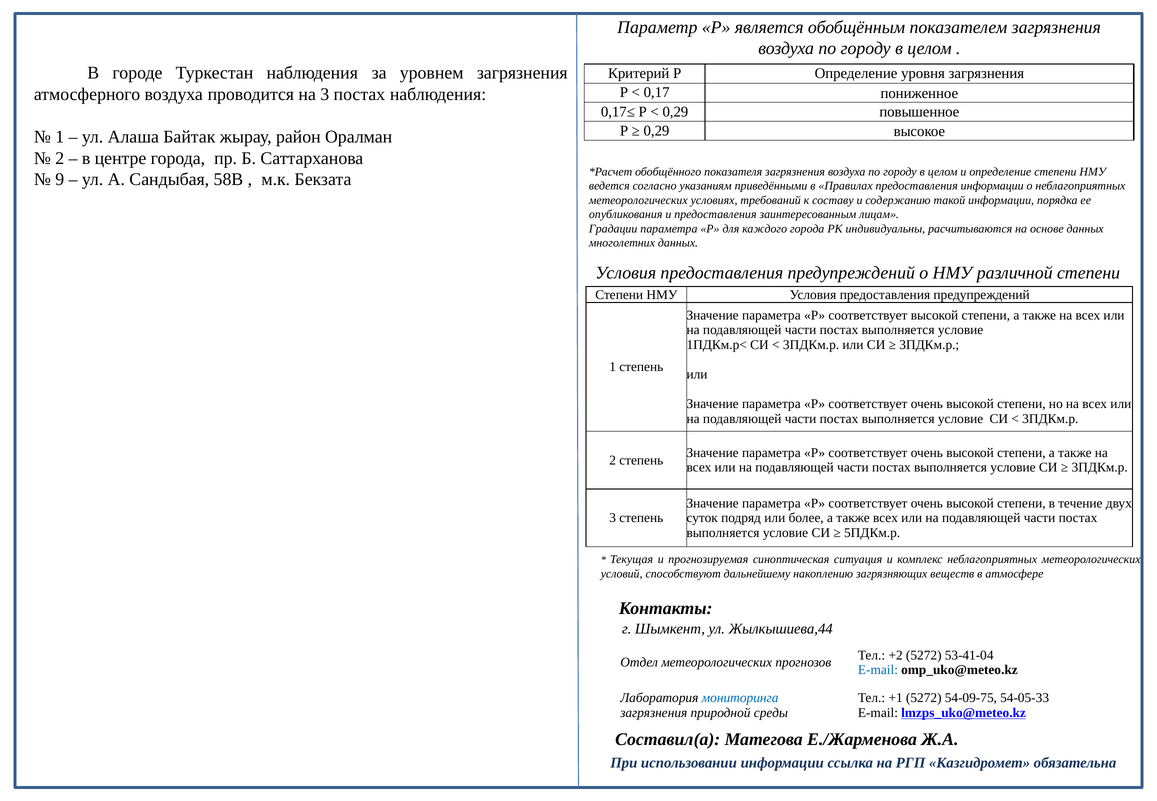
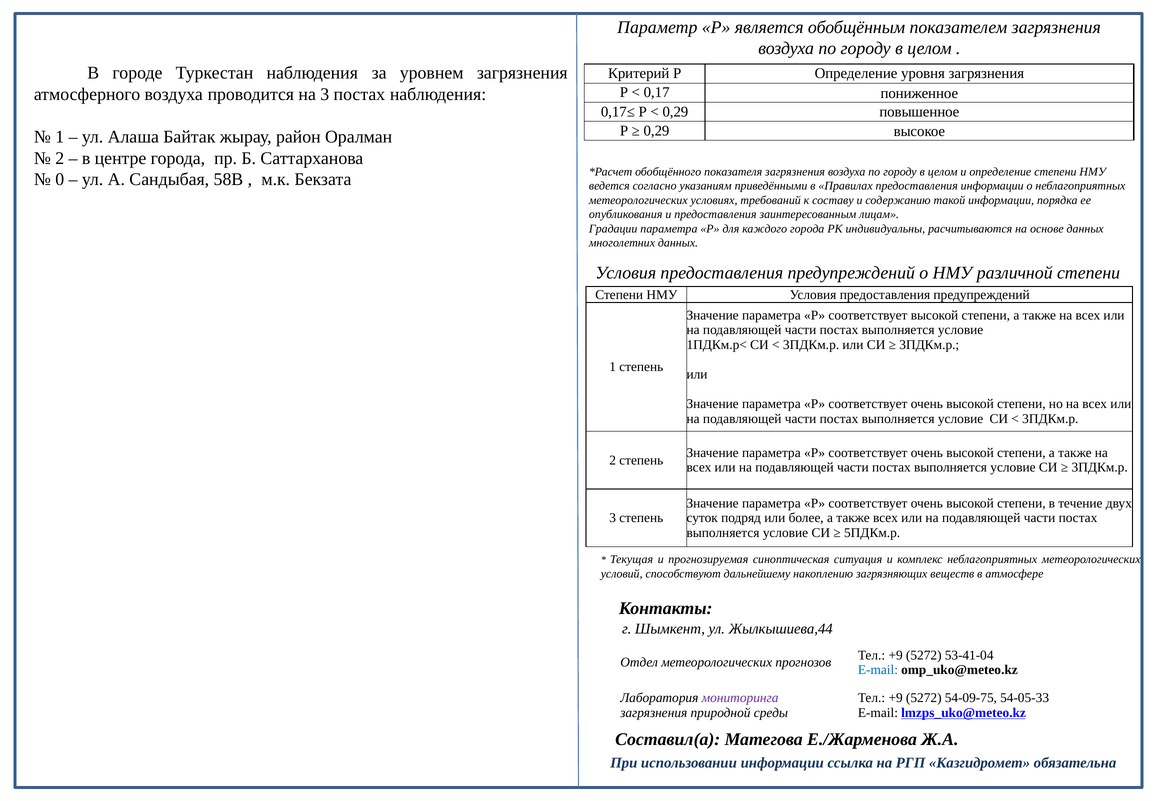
9: 9 -> 0
+2 at (896, 655): +2 -> +9
мониторинга colour: blue -> purple
+1 at (896, 698): +1 -> +9
